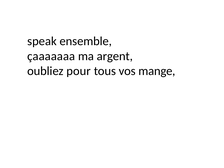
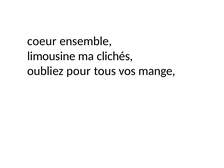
speak: speak -> coeur
çaaaaaaa: çaaaaaaa -> limousine
argent: argent -> clichés
